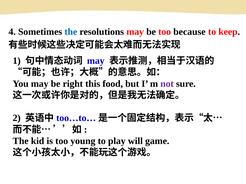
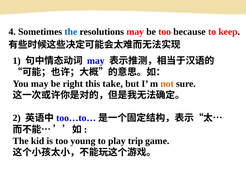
food: food -> take
not colour: purple -> orange
will: will -> trip
